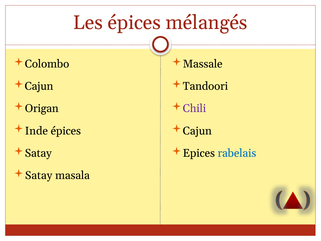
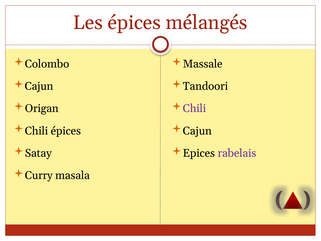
Inde at (36, 131): Inde -> Chili
rabelais colour: blue -> purple
Satay at (39, 175): Satay -> Curry
